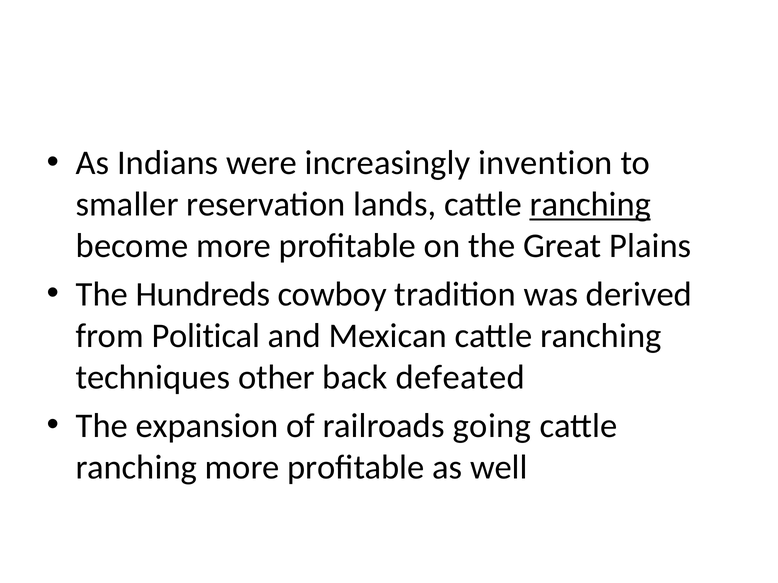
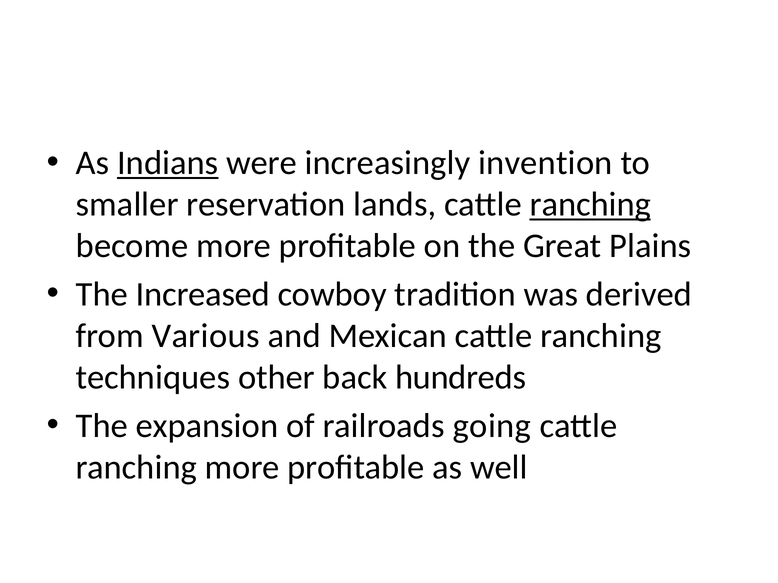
Indians underline: none -> present
Hundreds: Hundreds -> Increased
Political: Political -> Various
defeated: defeated -> hundreds
